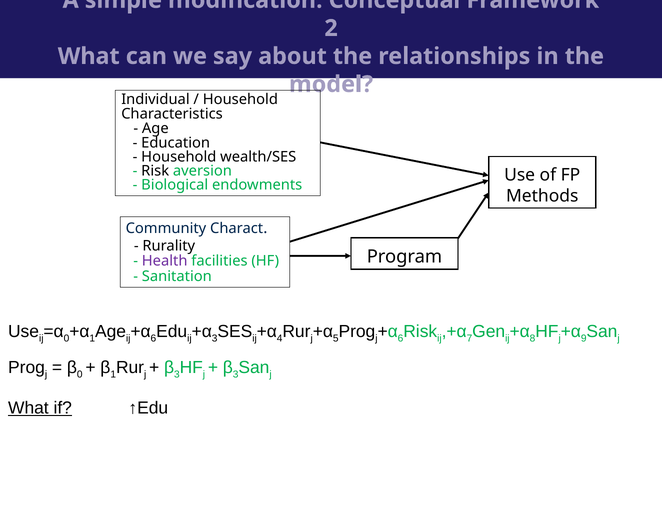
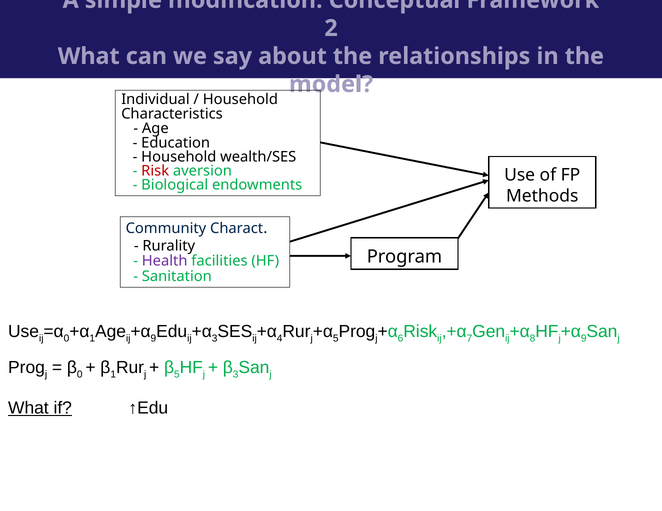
Risk at (155, 171) colour: black -> red
6 at (153, 339): 6 -> 9
3 at (177, 375): 3 -> 5
